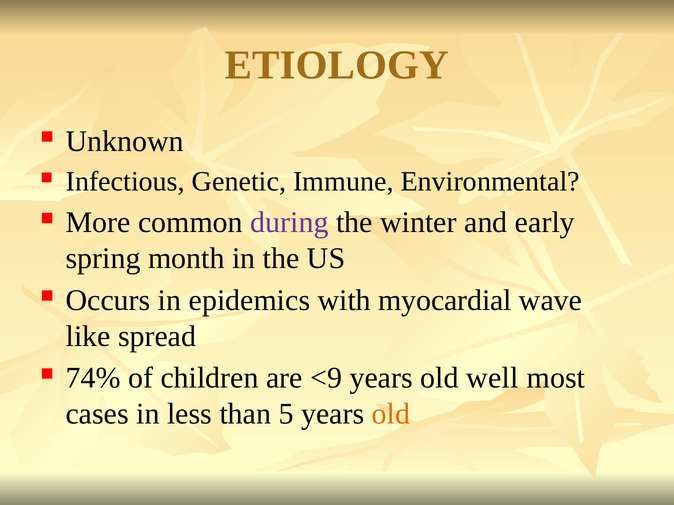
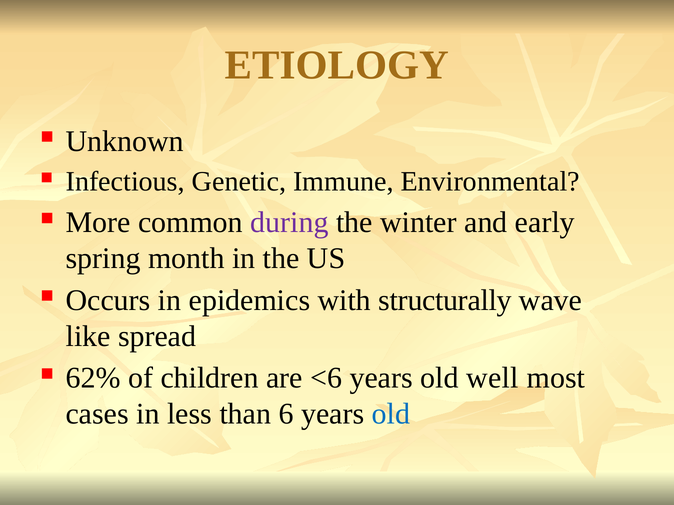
myocardial: myocardial -> structurally
74%: 74% -> 62%
<9: <9 -> <6
5: 5 -> 6
old at (391, 414) colour: orange -> blue
